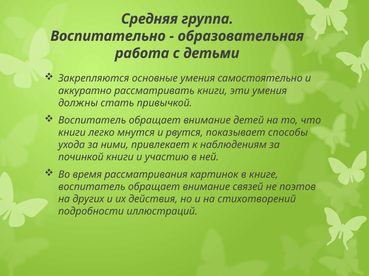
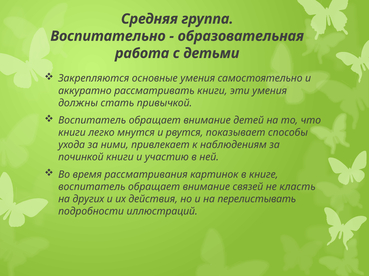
поэтов: поэтов -> класть
стихотворений: стихотворений -> перелистывать
